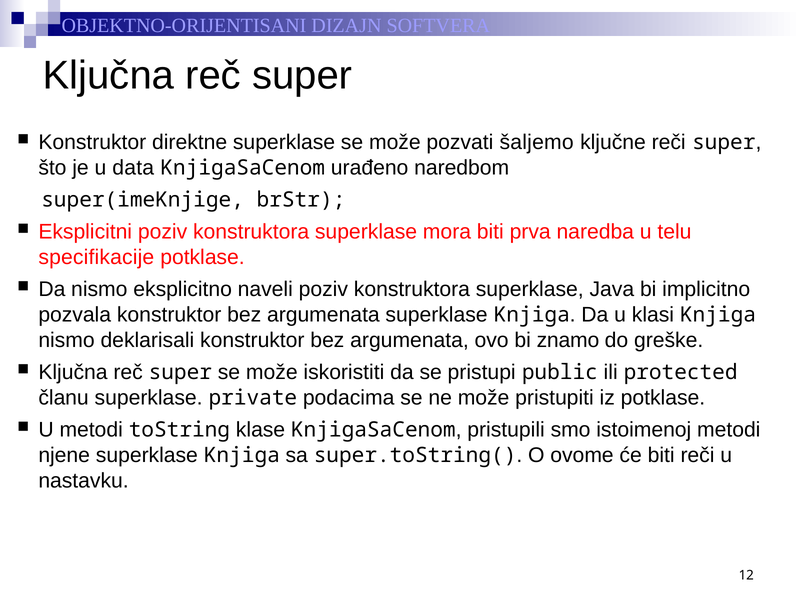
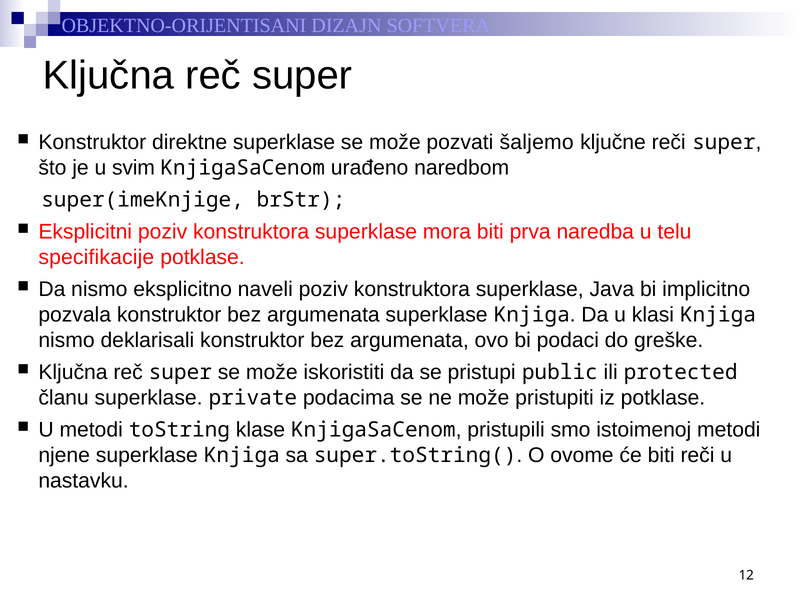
data: data -> svim
znamo: znamo -> podaci
